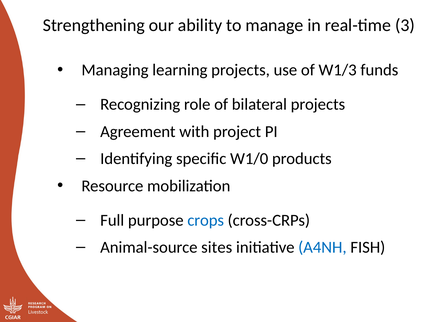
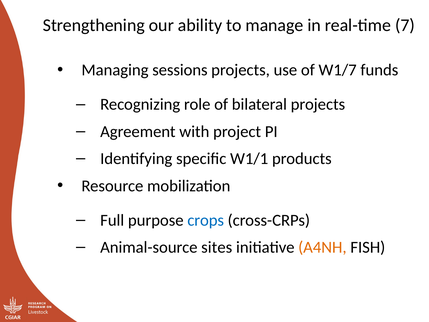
3: 3 -> 7
learning: learning -> sessions
W1/3: W1/3 -> W1/7
W1/0: W1/0 -> W1/1
A4NH colour: blue -> orange
